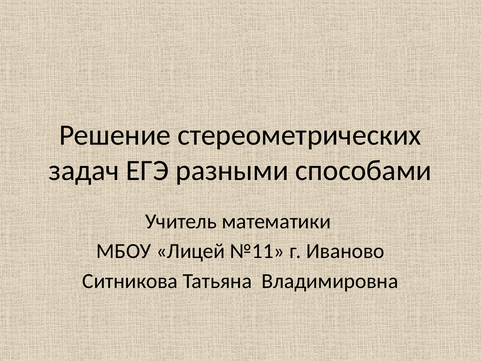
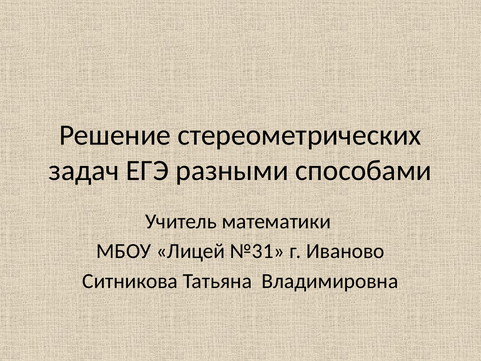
№11: №11 -> №31
